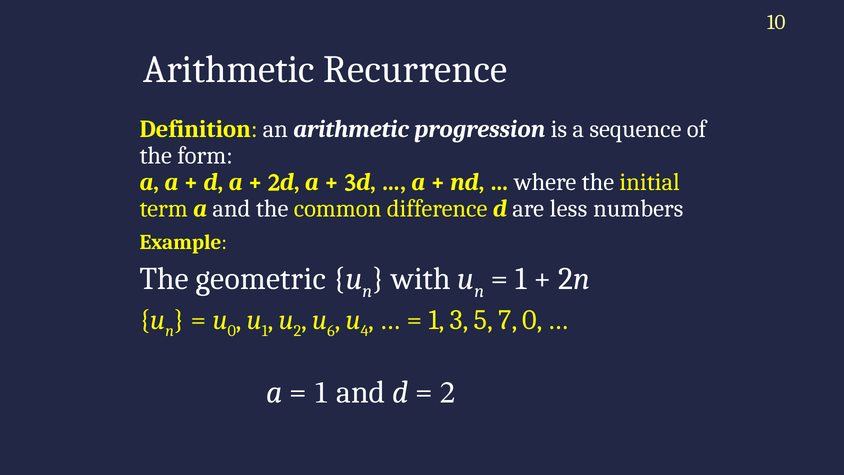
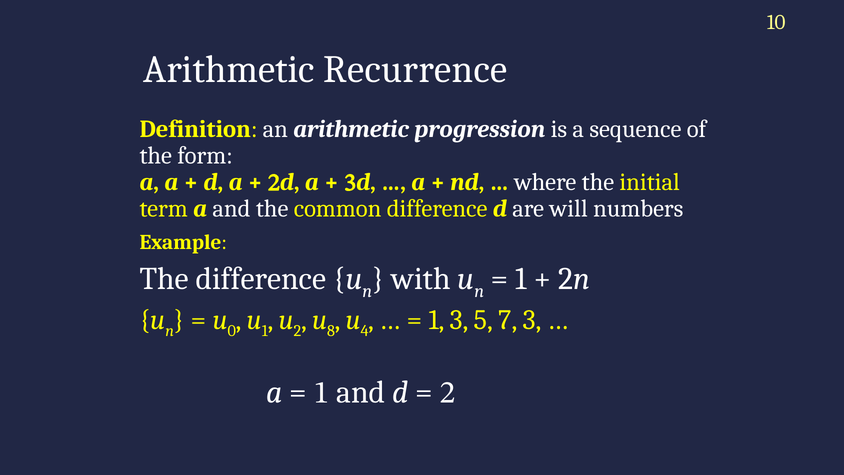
less: less -> will
The geometric: geometric -> difference
6: 6 -> 8
7 0: 0 -> 3
